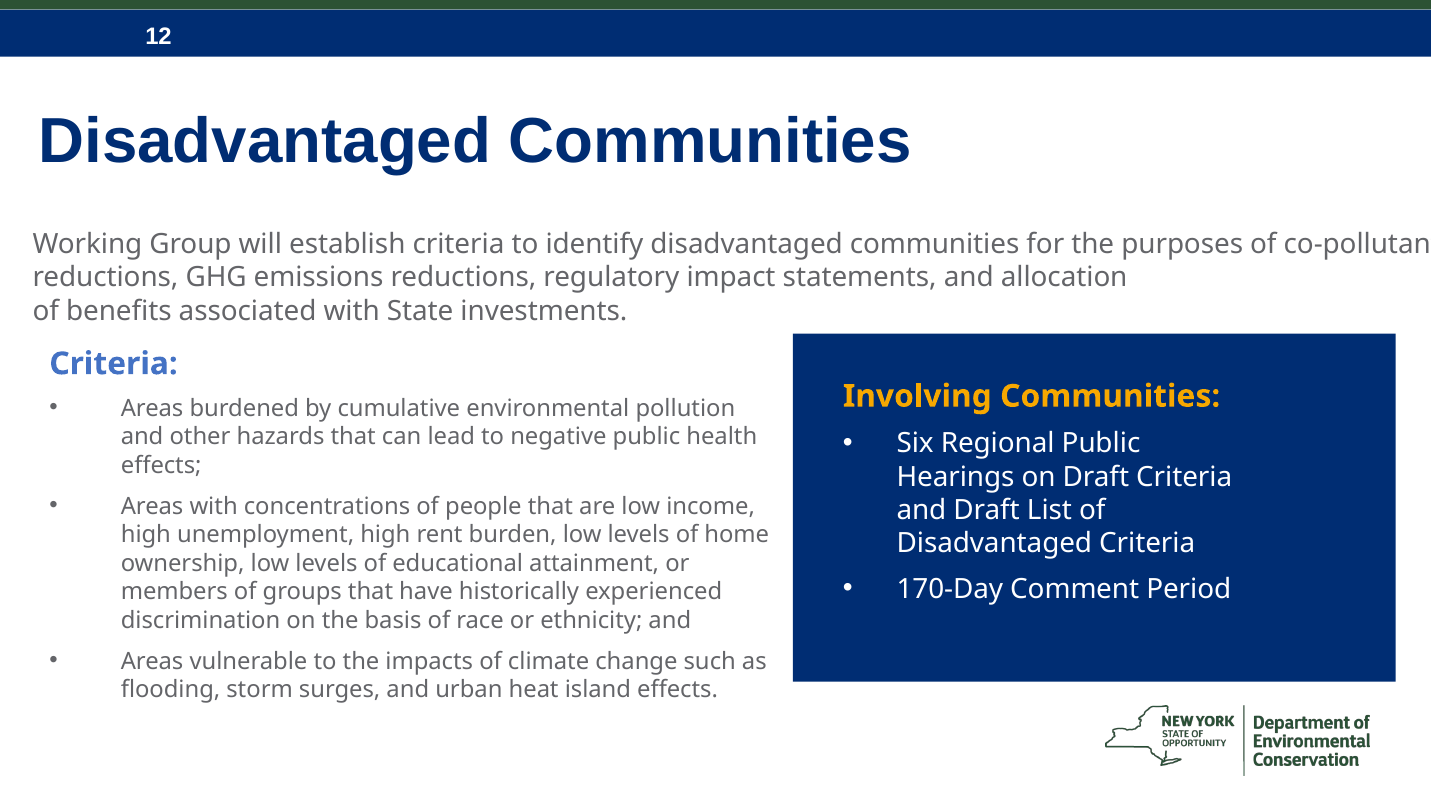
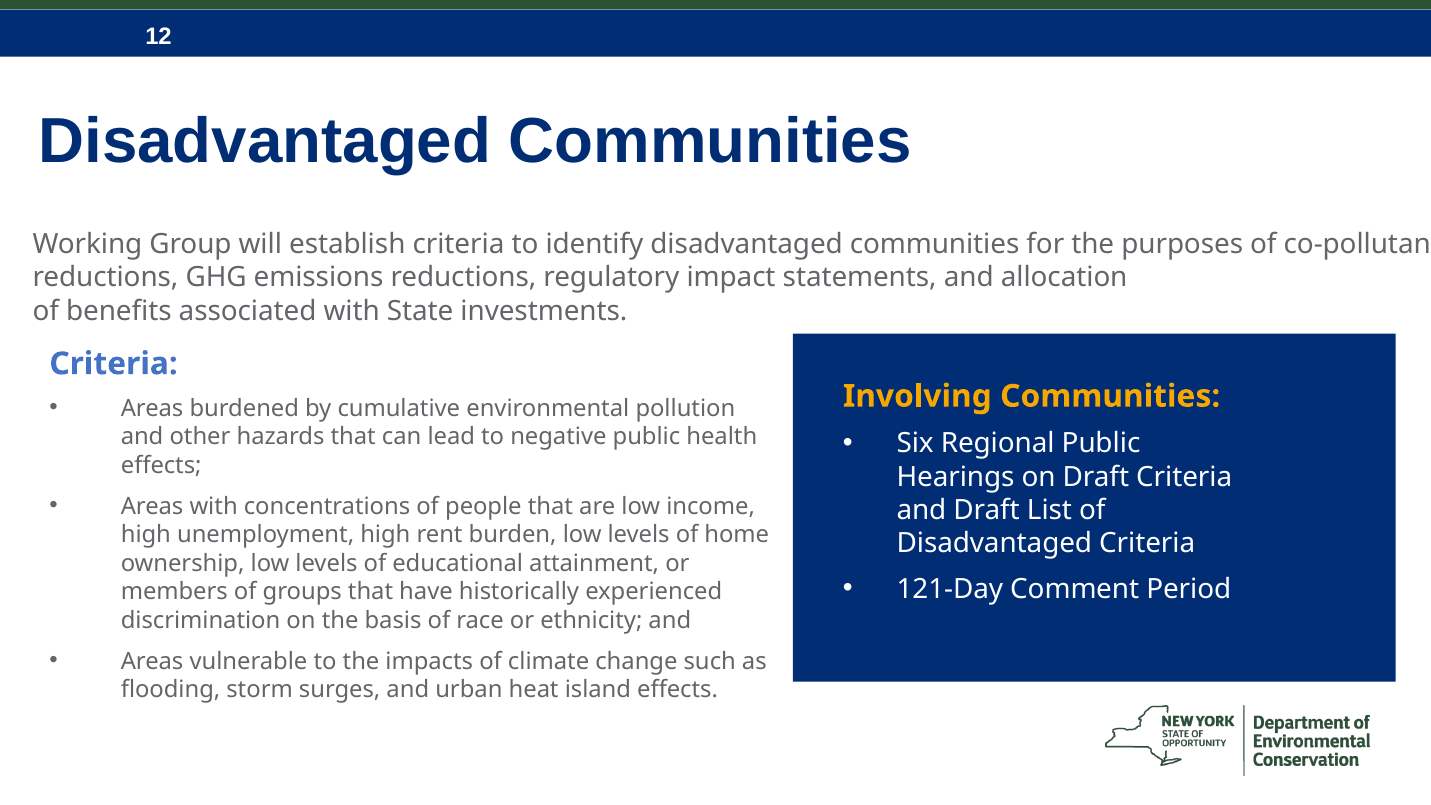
170-Day: 170-Day -> 121-Day
